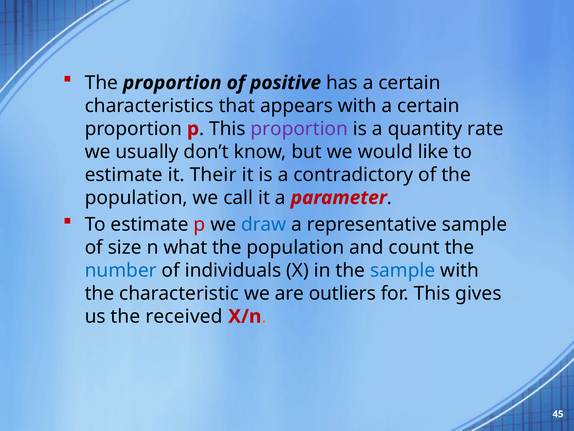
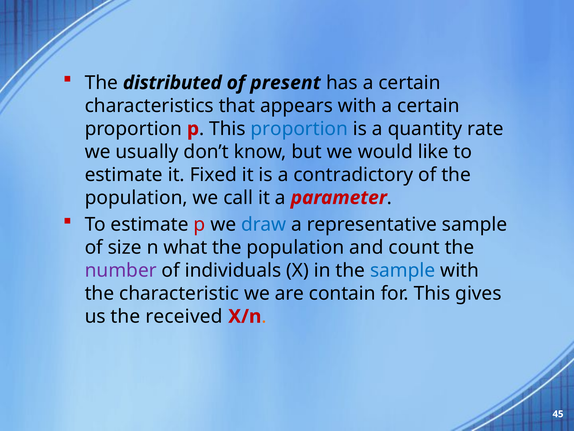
The proportion: proportion -> distributed
positive: positive -> present
proportion at (299, 129) colour: purple -> blue
Their: Their -> Fixed
number colour: blue -> purple
outliers: outliers -> contain
